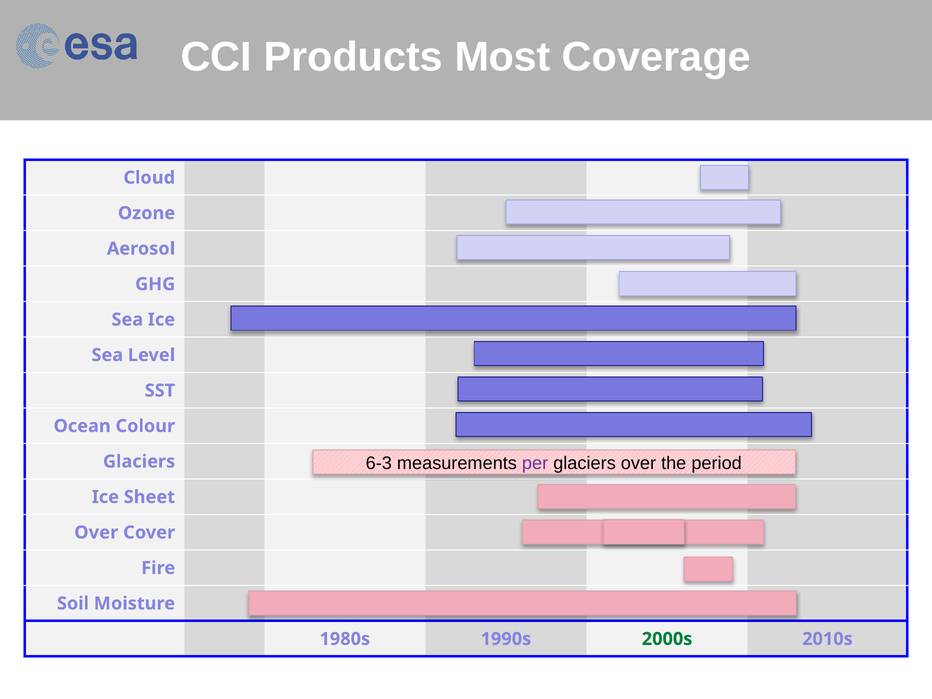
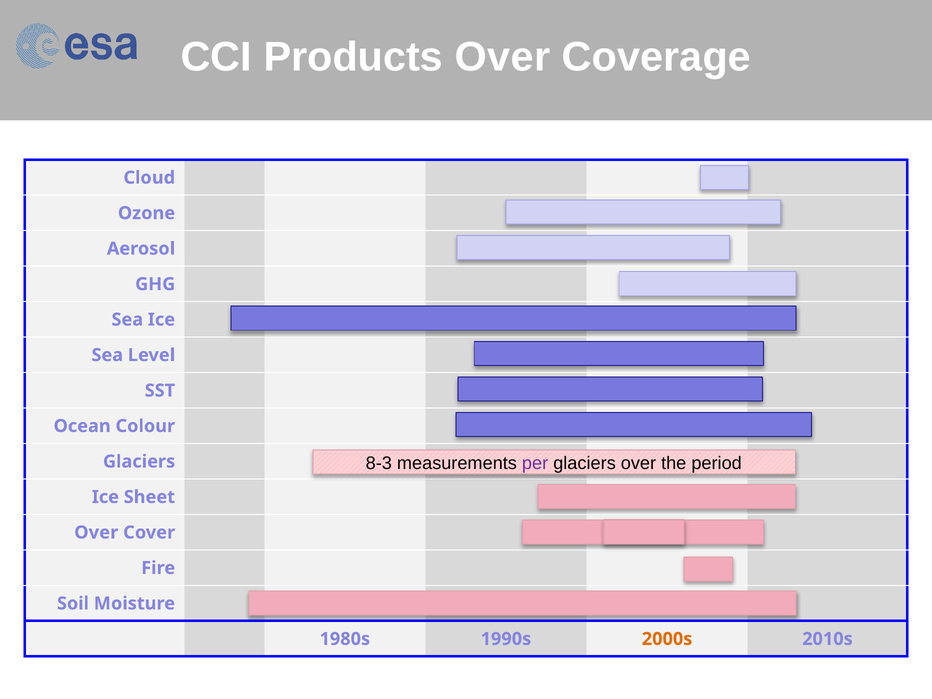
Products Most: Most -> Over
6-3: 6-3 -> 8-3
2000s colour: green -> orange
